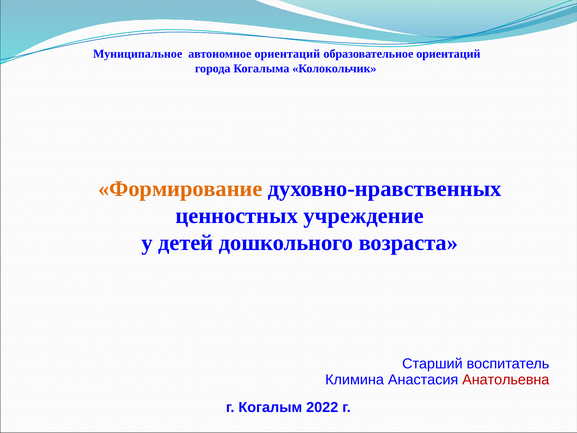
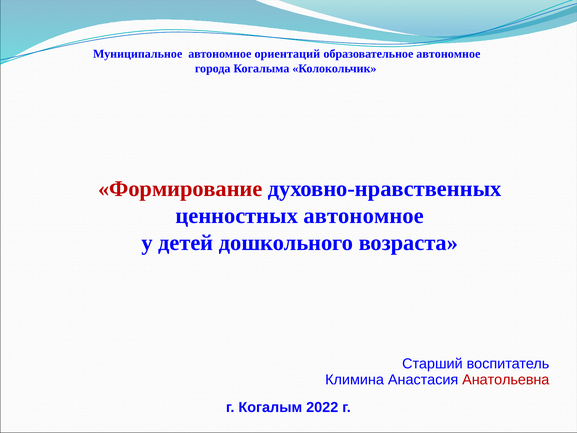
образовательное ориентаций: ориентаций -> автономное
Формирование colour: orange -> red
ценностных учреждение: учреждение -> автономное
